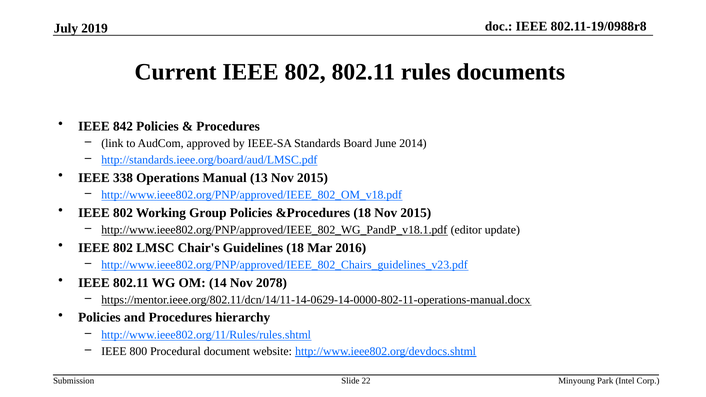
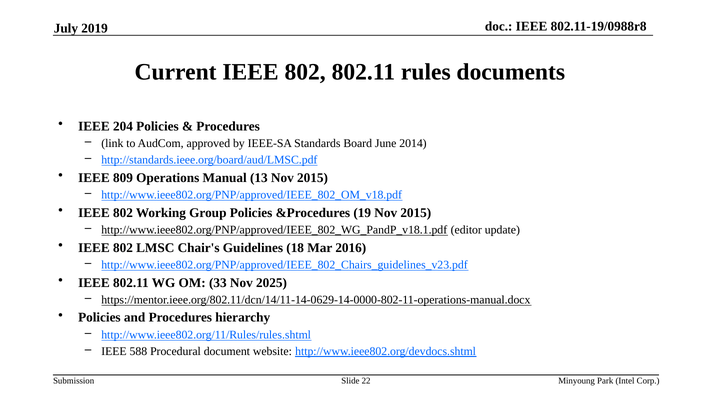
842: 842 -> 204
338: 338 -> 809
&Procedures 18: 18 -> 19
14: 14 -> 33
2078: 2078 -> 2025
800: 800 -> 588
